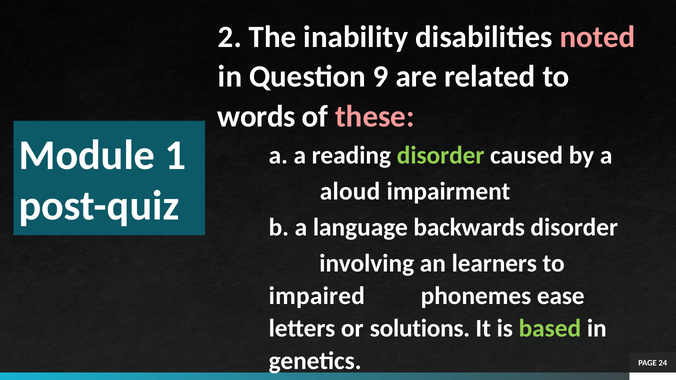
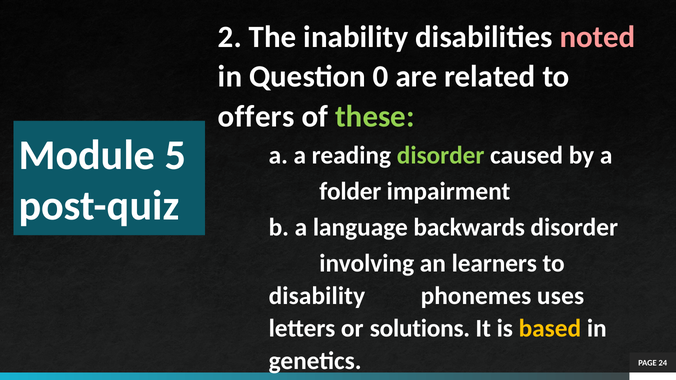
9: 9 -> 0
words: words -> offers
these colour: pink -> light green
1: 1 -> 5
aloud: aloud -> folder
impaired: impaired -> disability
ease: ease -> uses
based colour: light green -> yellow
